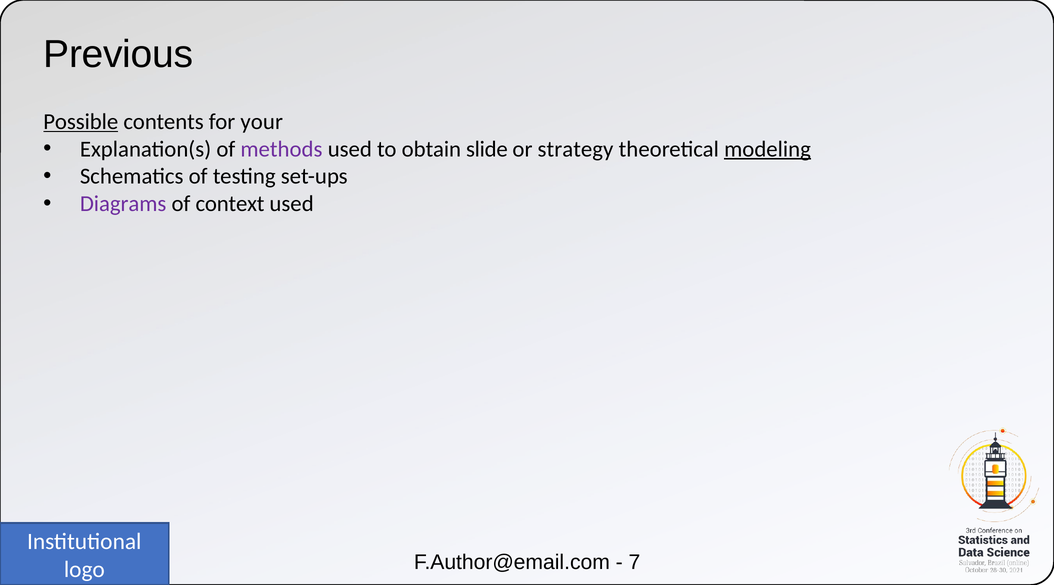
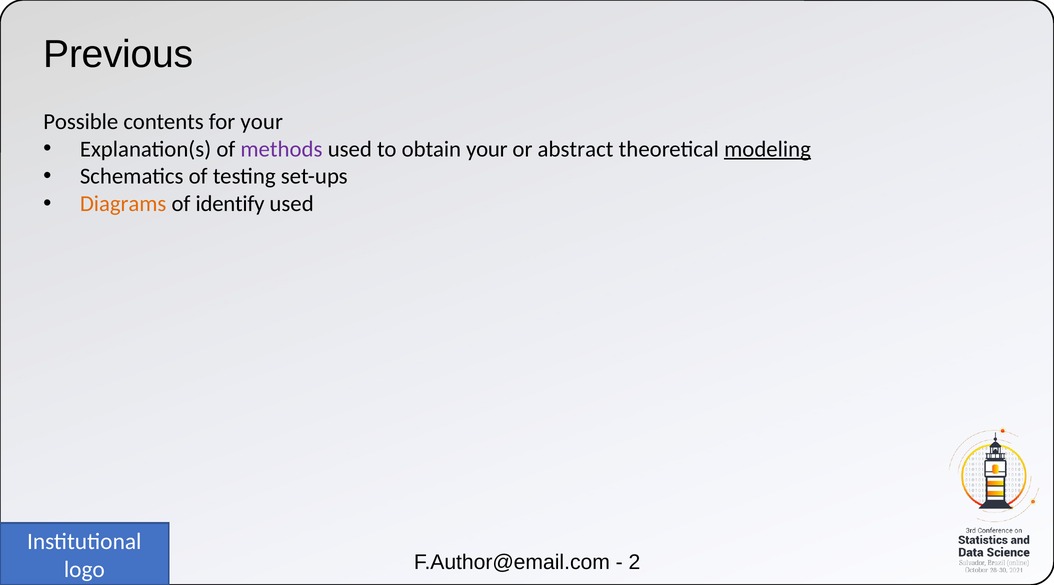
Possible underline: present -> none
obtain slide: slide -> your
strategy: strategy -> abstract
Diagrams colour: purple -> orange
context: context -> identify
7: 7 -> 2
